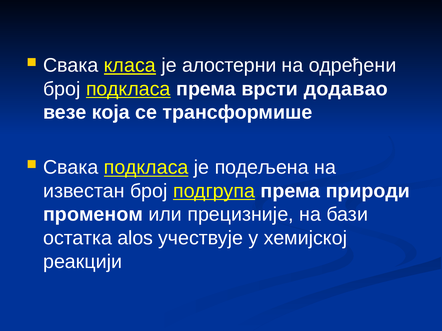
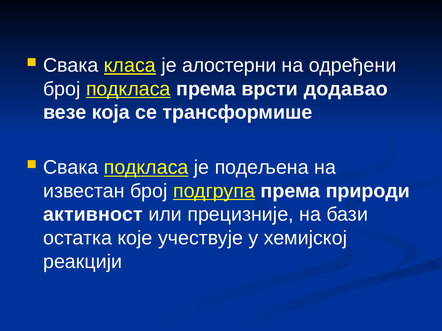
променом: променом -> активност
alos: alos -> које
